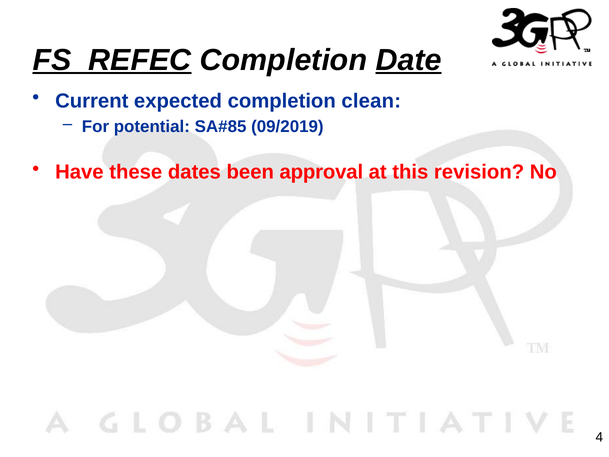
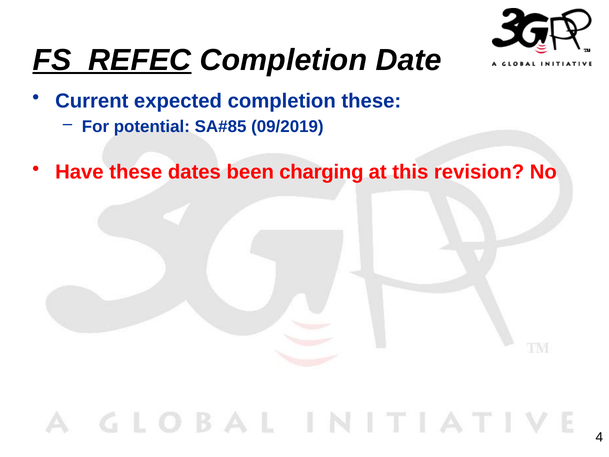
Date underline: present -> none
completion clean: clean -> these
approval: approval -> charging
